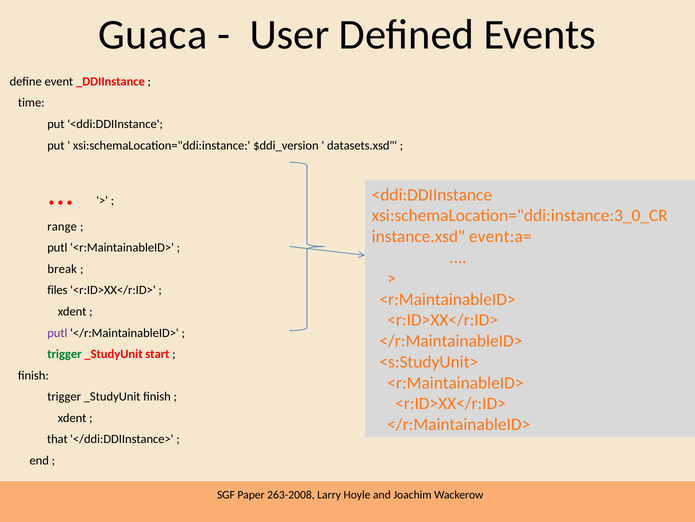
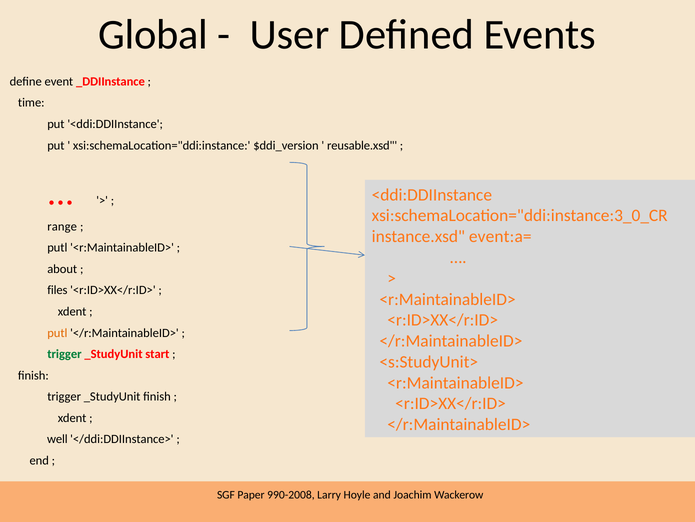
Guaca: Guaca -> Global
datasets.xsd: datasets.xsd -> reusable.xsd
break: break -> about
putl at (57, 332) colour: purple -> orange
that: that -> well
263-2008: 263-2008 -> 990-2008
